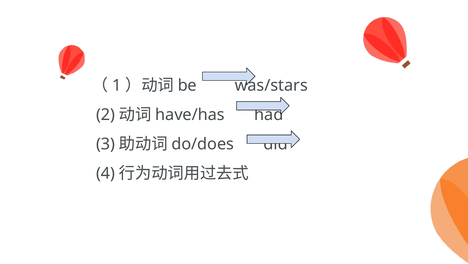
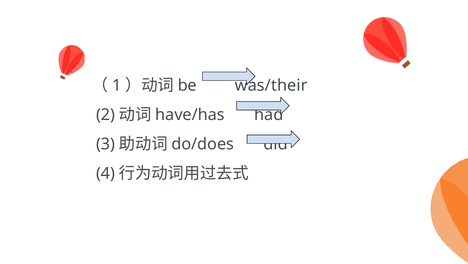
was/stars: was/stars -> was/their
